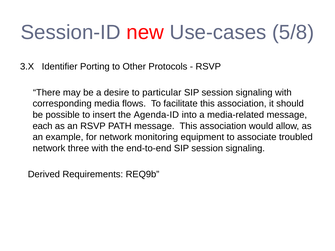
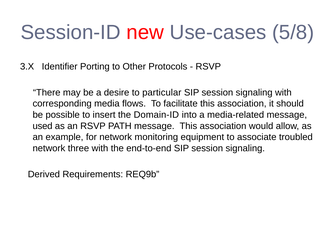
Agenda-ID: Agenda-ID -> Domain-ID
each: each -> used
